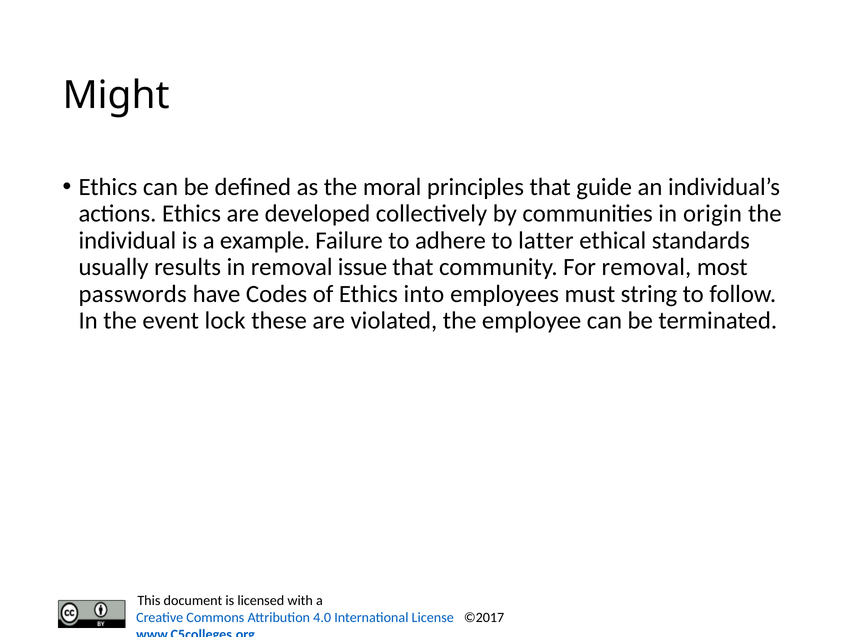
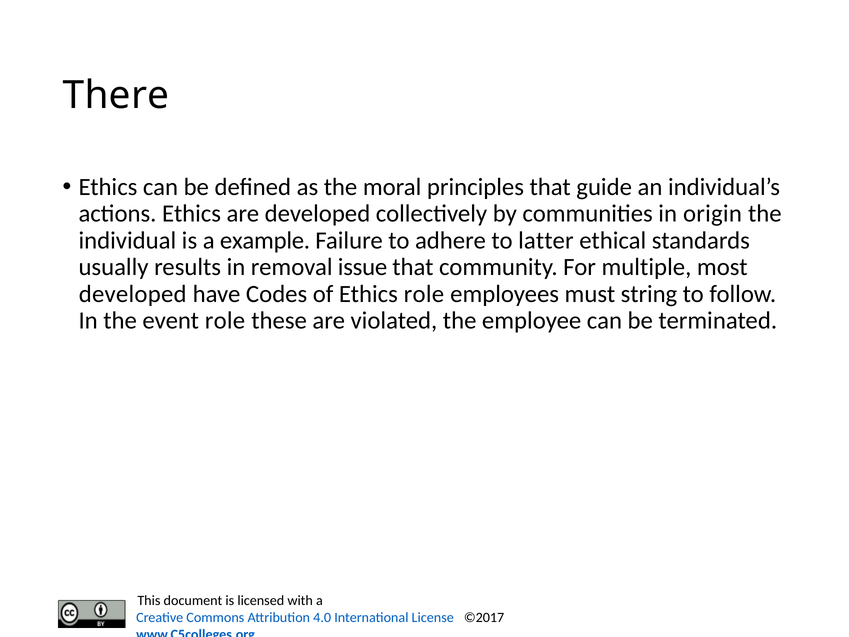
Might: Might -> There
For removal: removal -> multiple
passwords at (133, 294): passwords -> developed
Ethics into: into -> role
event lock: lock -> role
